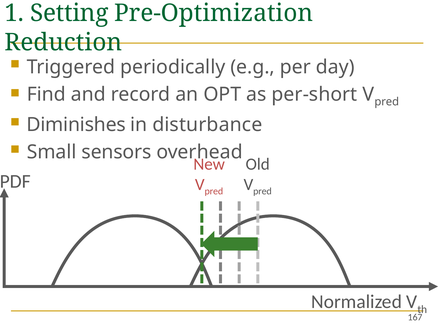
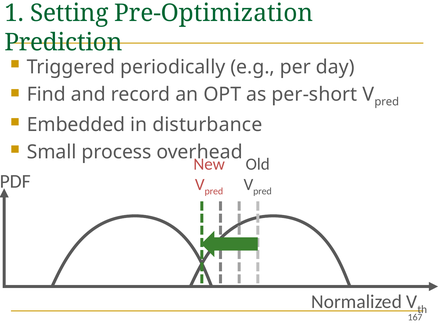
Reduction: Reduction -> Prediction
Diminishes: Diminishes -> Embedded
sensors: sensors -> process
